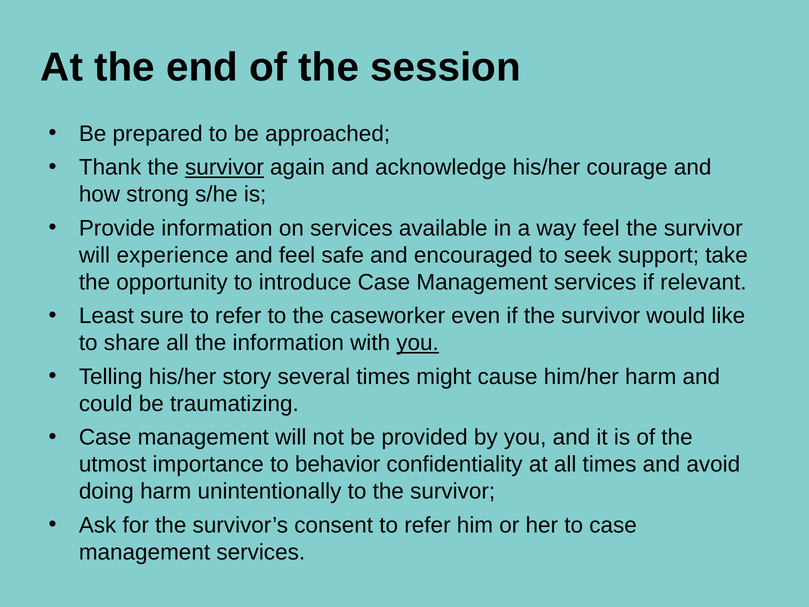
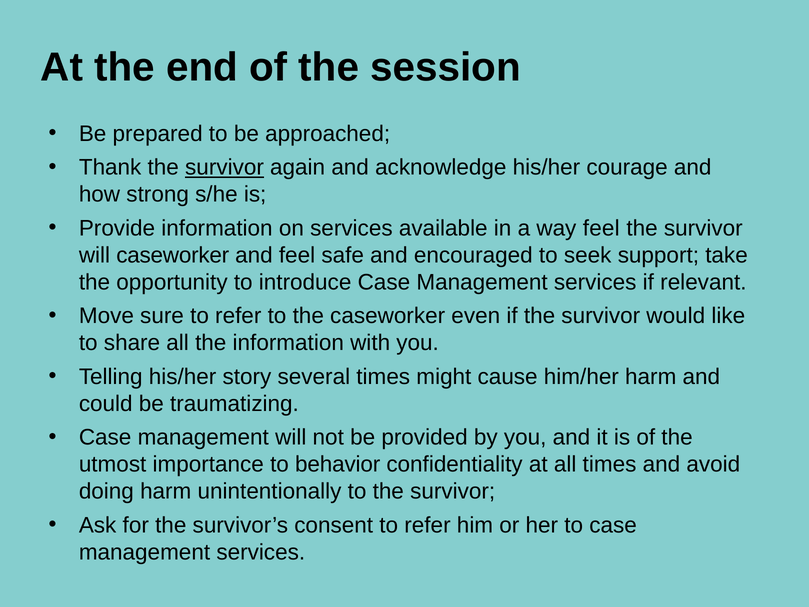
will experience: experience -> caseworker
Least: Least -> Move
you at (418, 343) underline: present -> none
